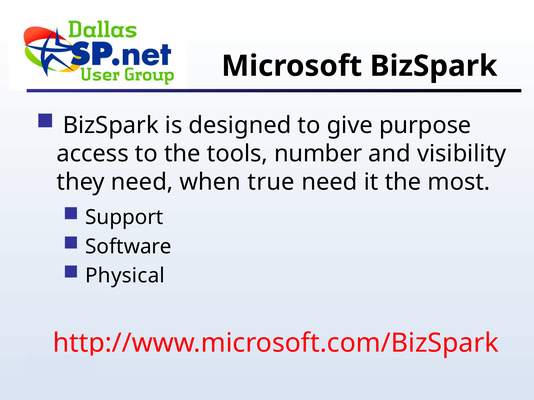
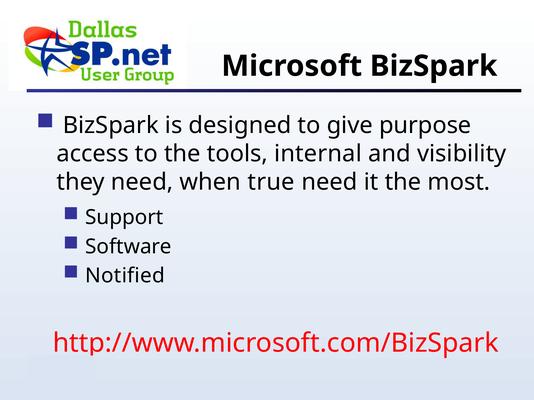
number: number -> internal
Physical: Physical -> Notified
